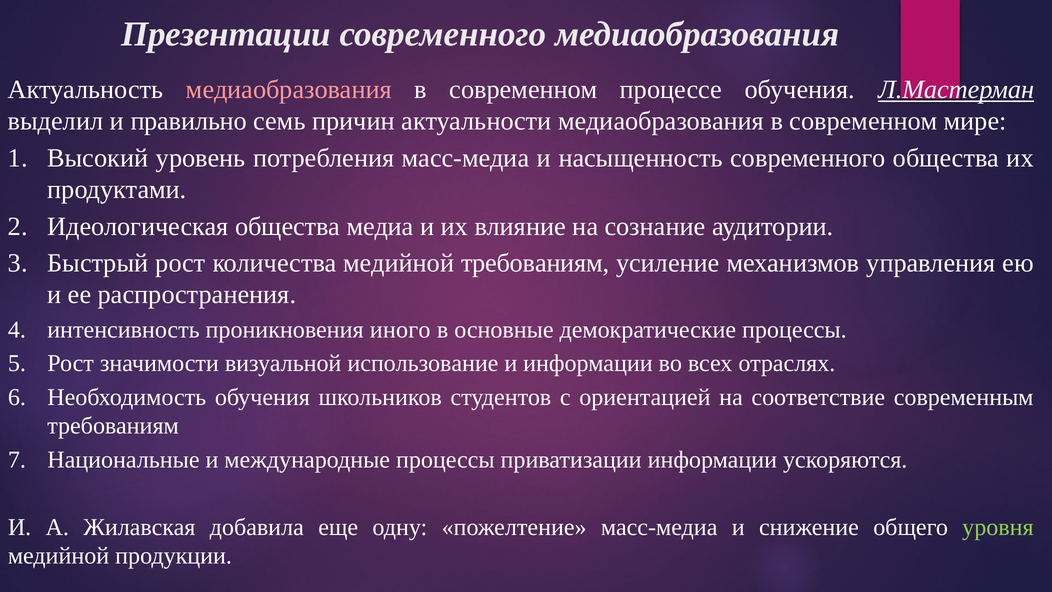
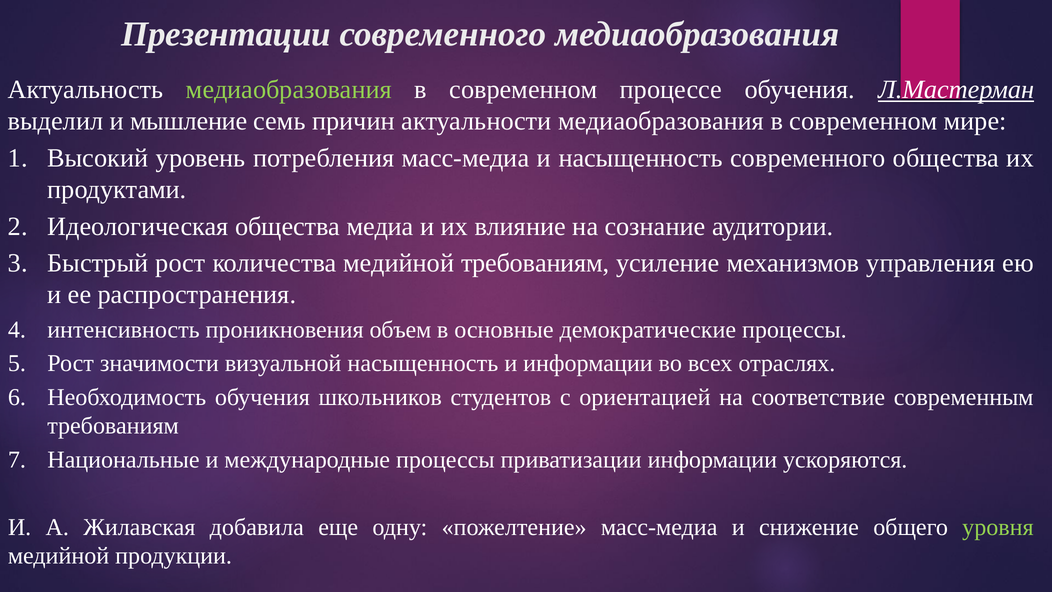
медиаобразования at (289, 90) colour: pink -> light green
правильно: правильно -> мышление
иного: иного -> объем
визуальной использование: использование -> насыщенность
